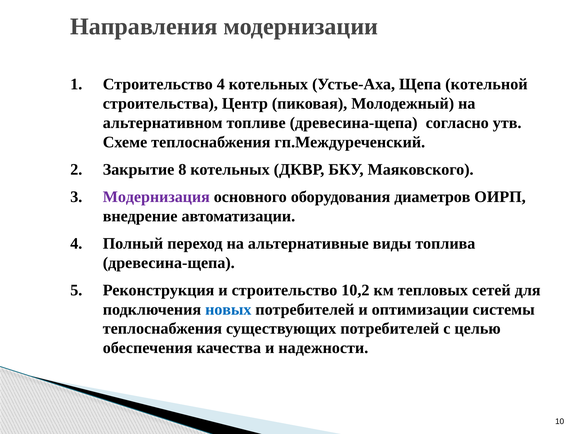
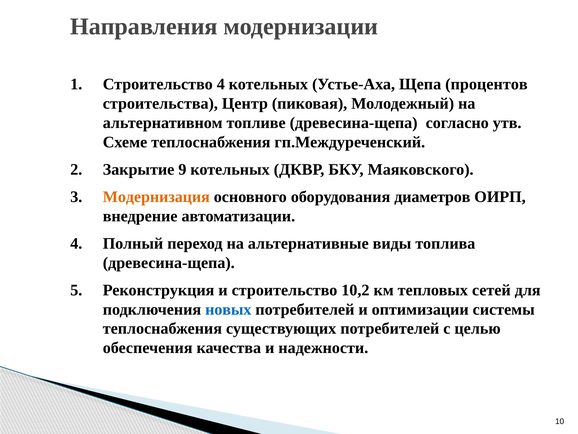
котельной: котельной -> процентов
8: 8 -> 9
Модернизация colour: purple -> orange
